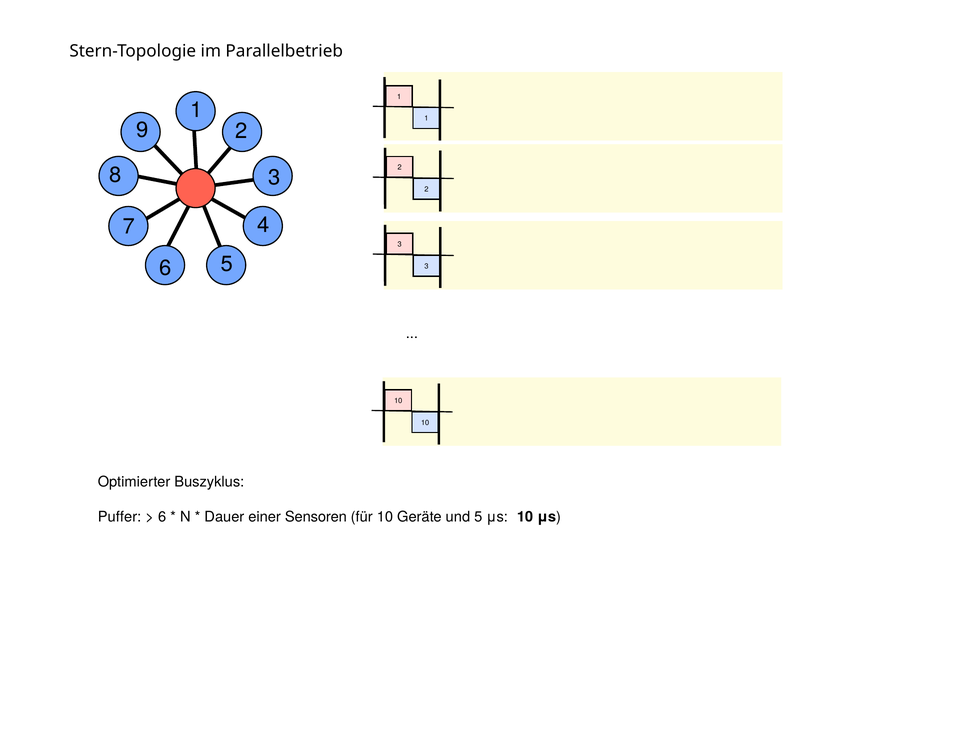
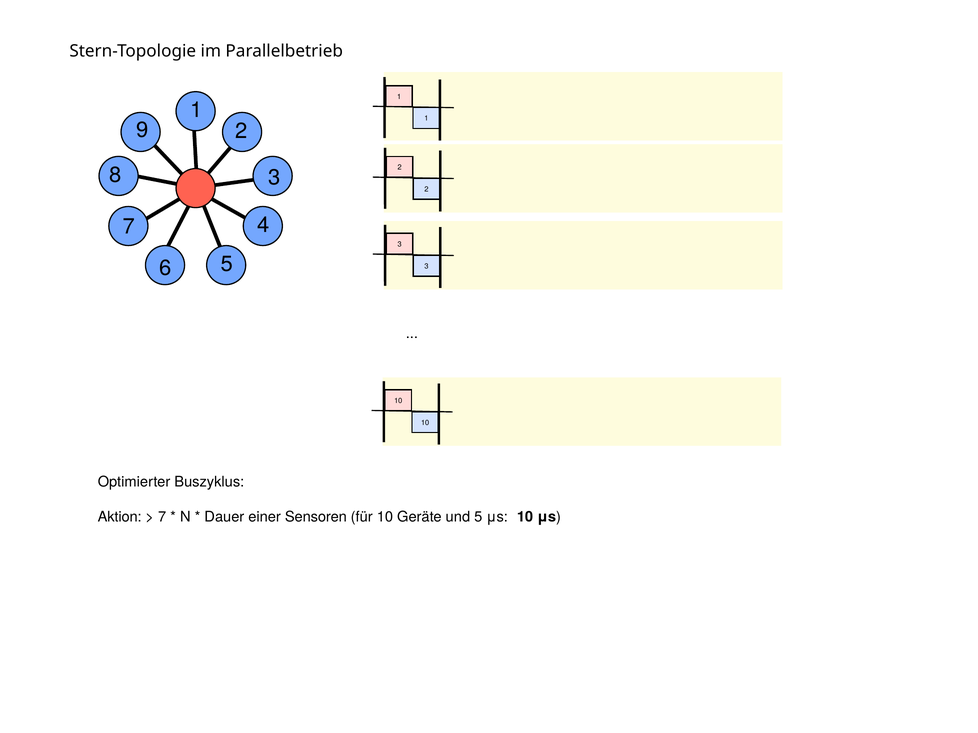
Puffer: Puffer -> Aktion
6 at (162, 517): 6 -> 7
